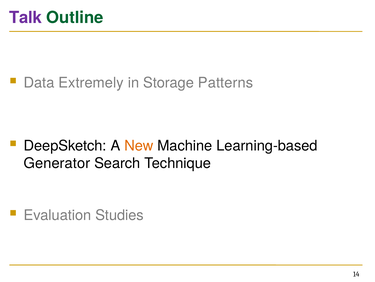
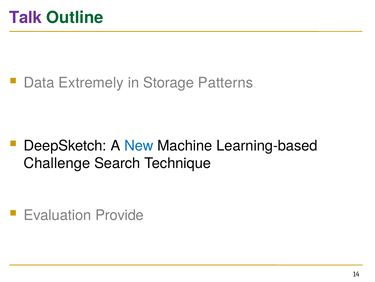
New colour: orange -> blue
Generator: Generator -> Challenge
Studies: Studies -> Provide
